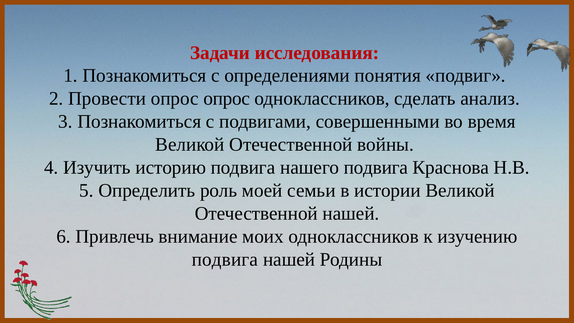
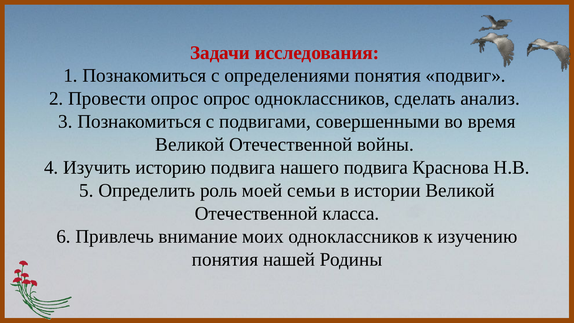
Отечественной нашей: нашей -> класса
подвига at (225, 259): подвига -> понятия
